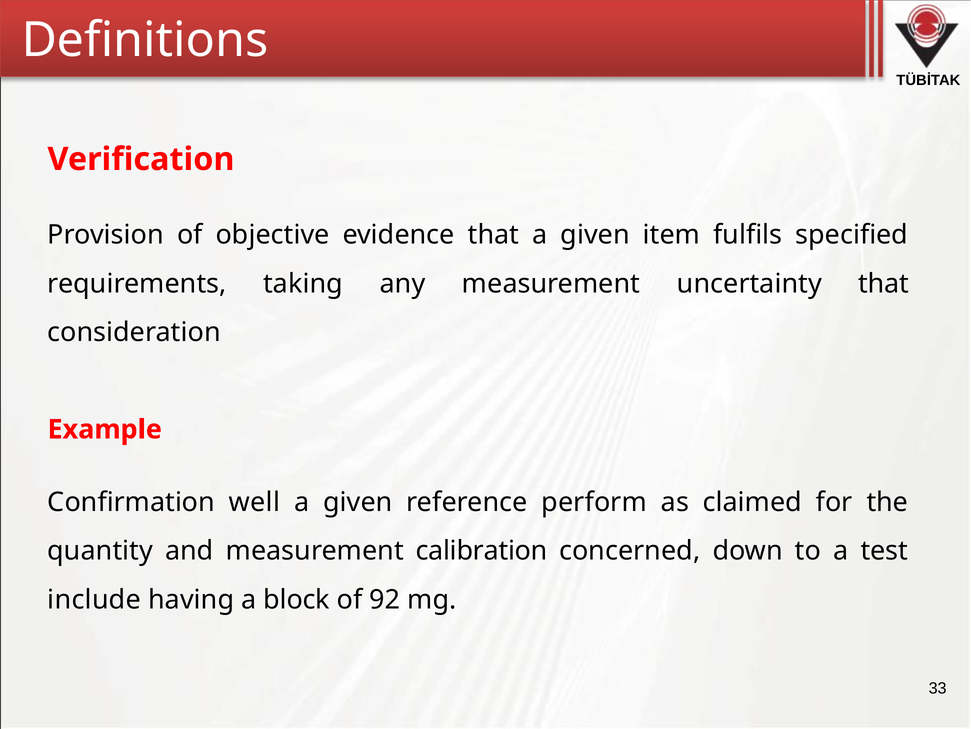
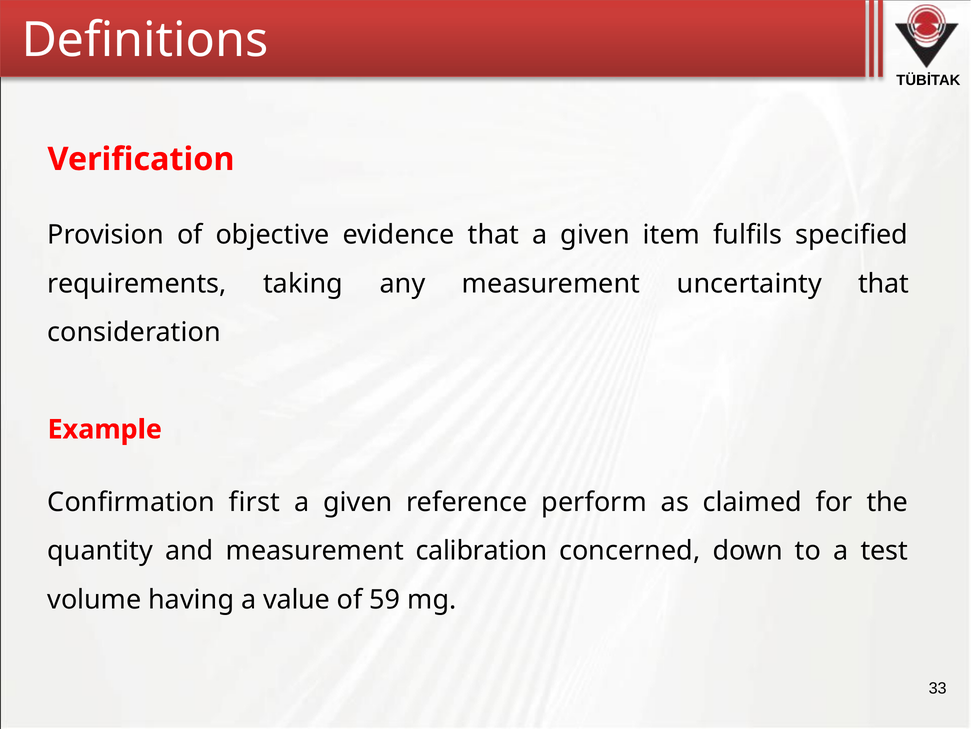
well: well -> first
include: include -> volume
block: block -> value
92: 92 -> 59
